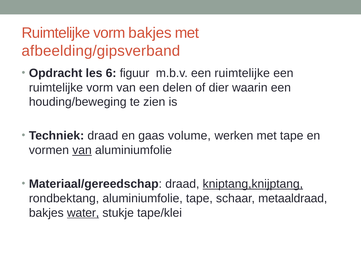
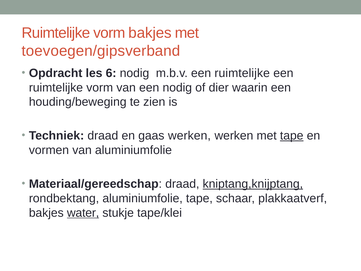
afbeelding/gipsverband: afbeelding/gipsverband -> toevoegen/gipsverband
6 figuur: figuur -> nodig
een delen: delen -> nodig
gaas volume: volume -> werken
tape at (292, 136) underline: none -> present
van at (82, 150) underline: present -> none
metaaldraad: metaaldraad -> plakkaatverf
